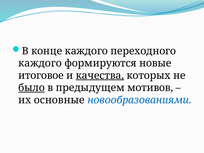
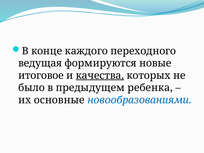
каждого at (40, 63): каждого -> ведущая
было underline: present -> none
мотивов: мотивов -> ребенка
